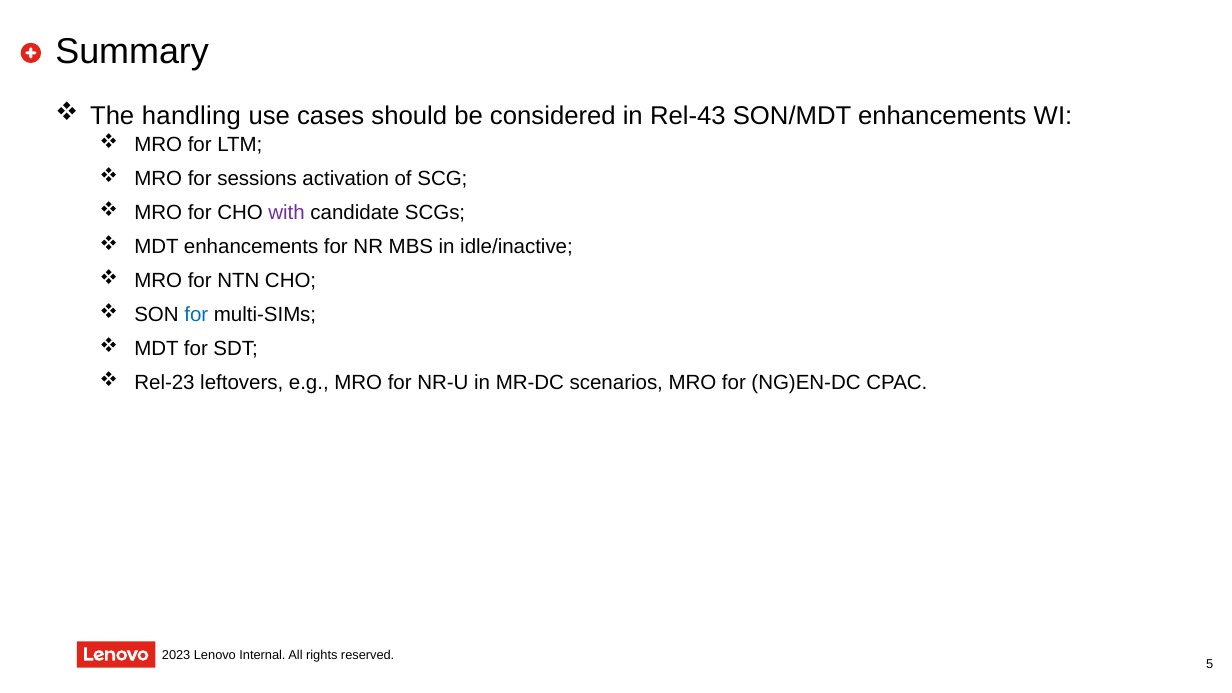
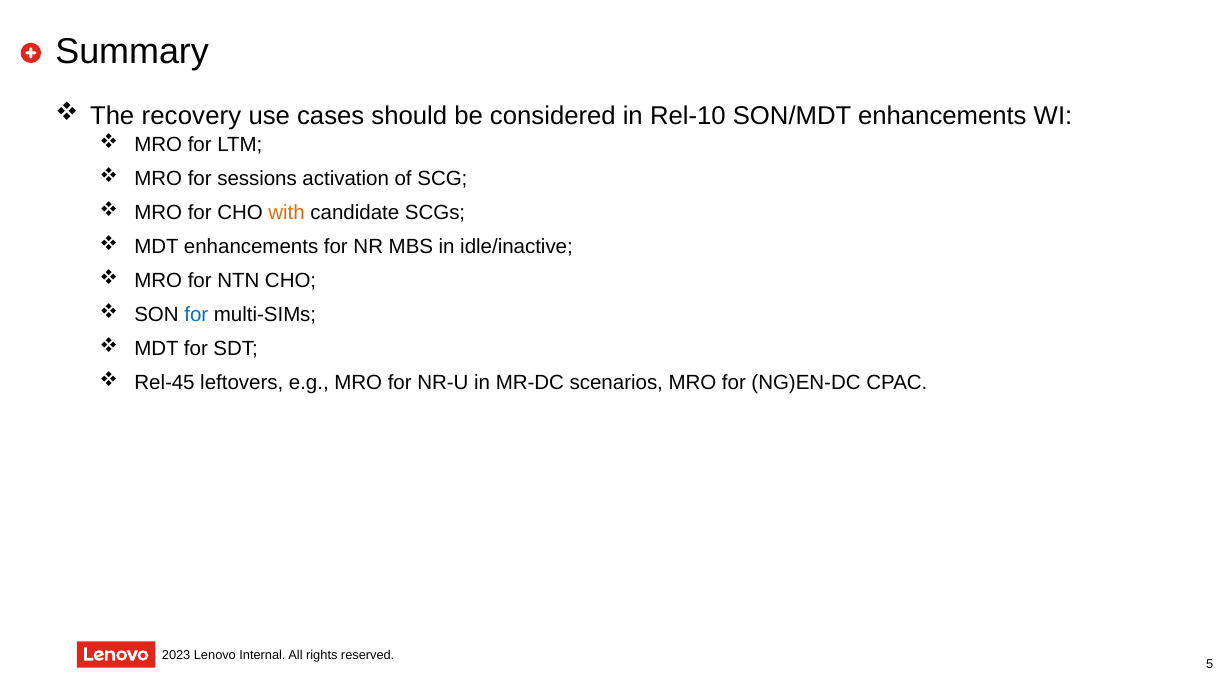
handling: handling -> recovery
Rel-43: Rel-43 -> Rel-10
with colour: purple -> orange
Rel-23: Rel-23 -> Rel-45
